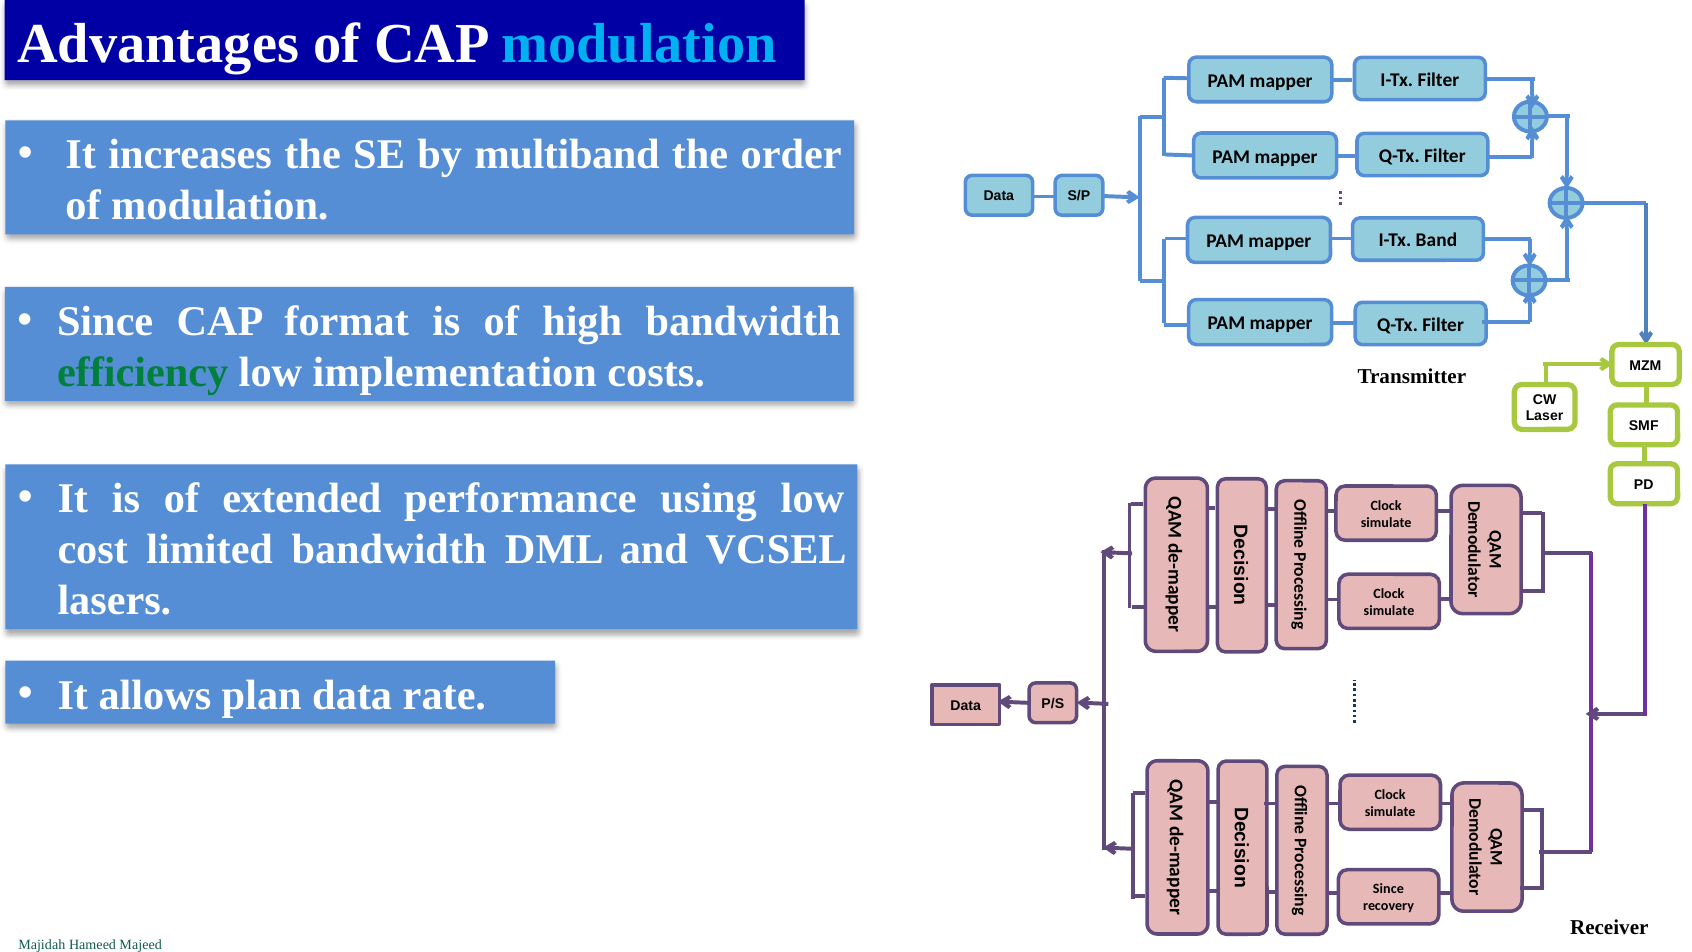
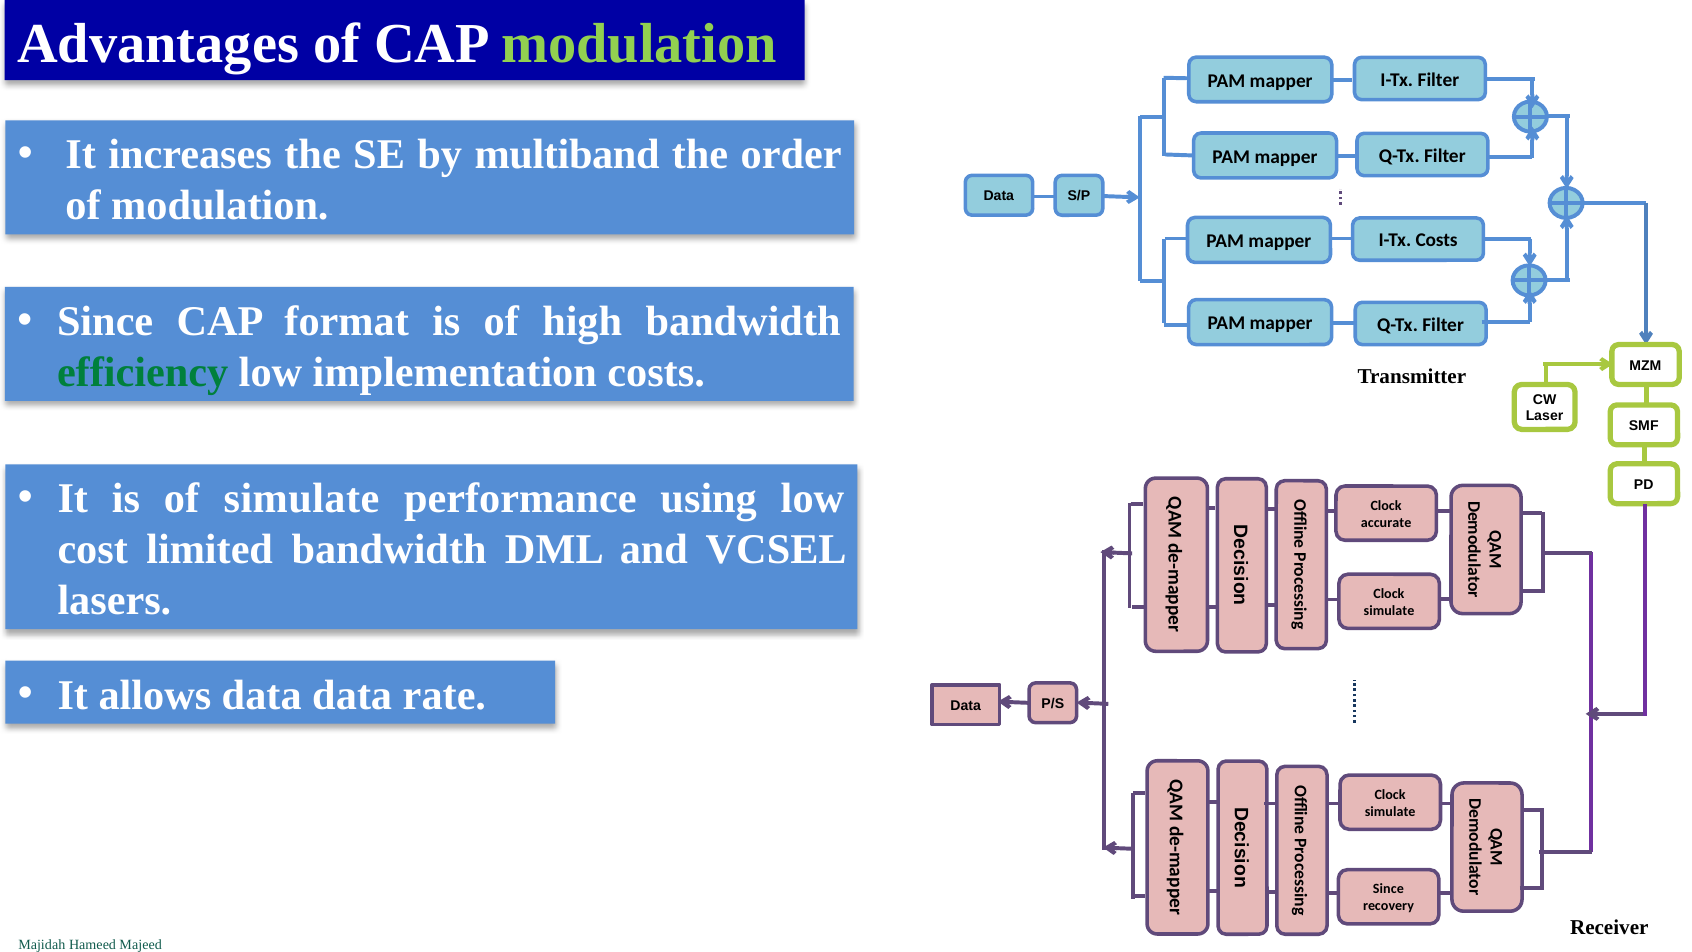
modulation at (639, 44) colour: light blue -> light green
I-Tx Band: Band -> Costs
of extended: extended -> simulate
simulate at (1386, 522): simulate -> accurate
allows plan: plan -> data
